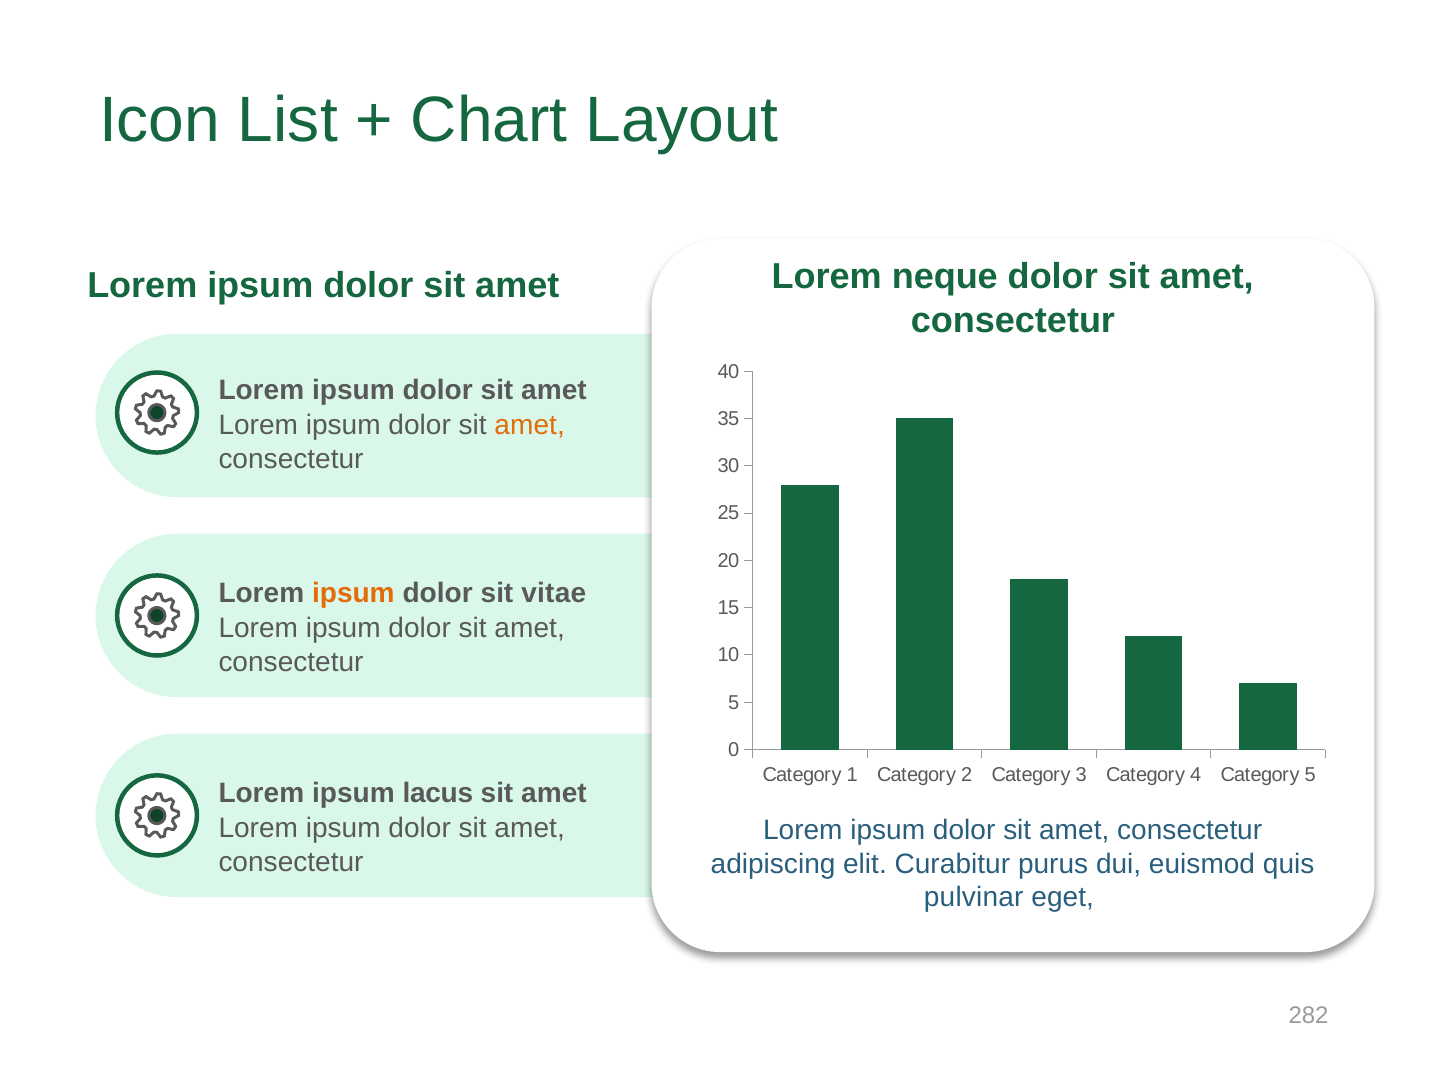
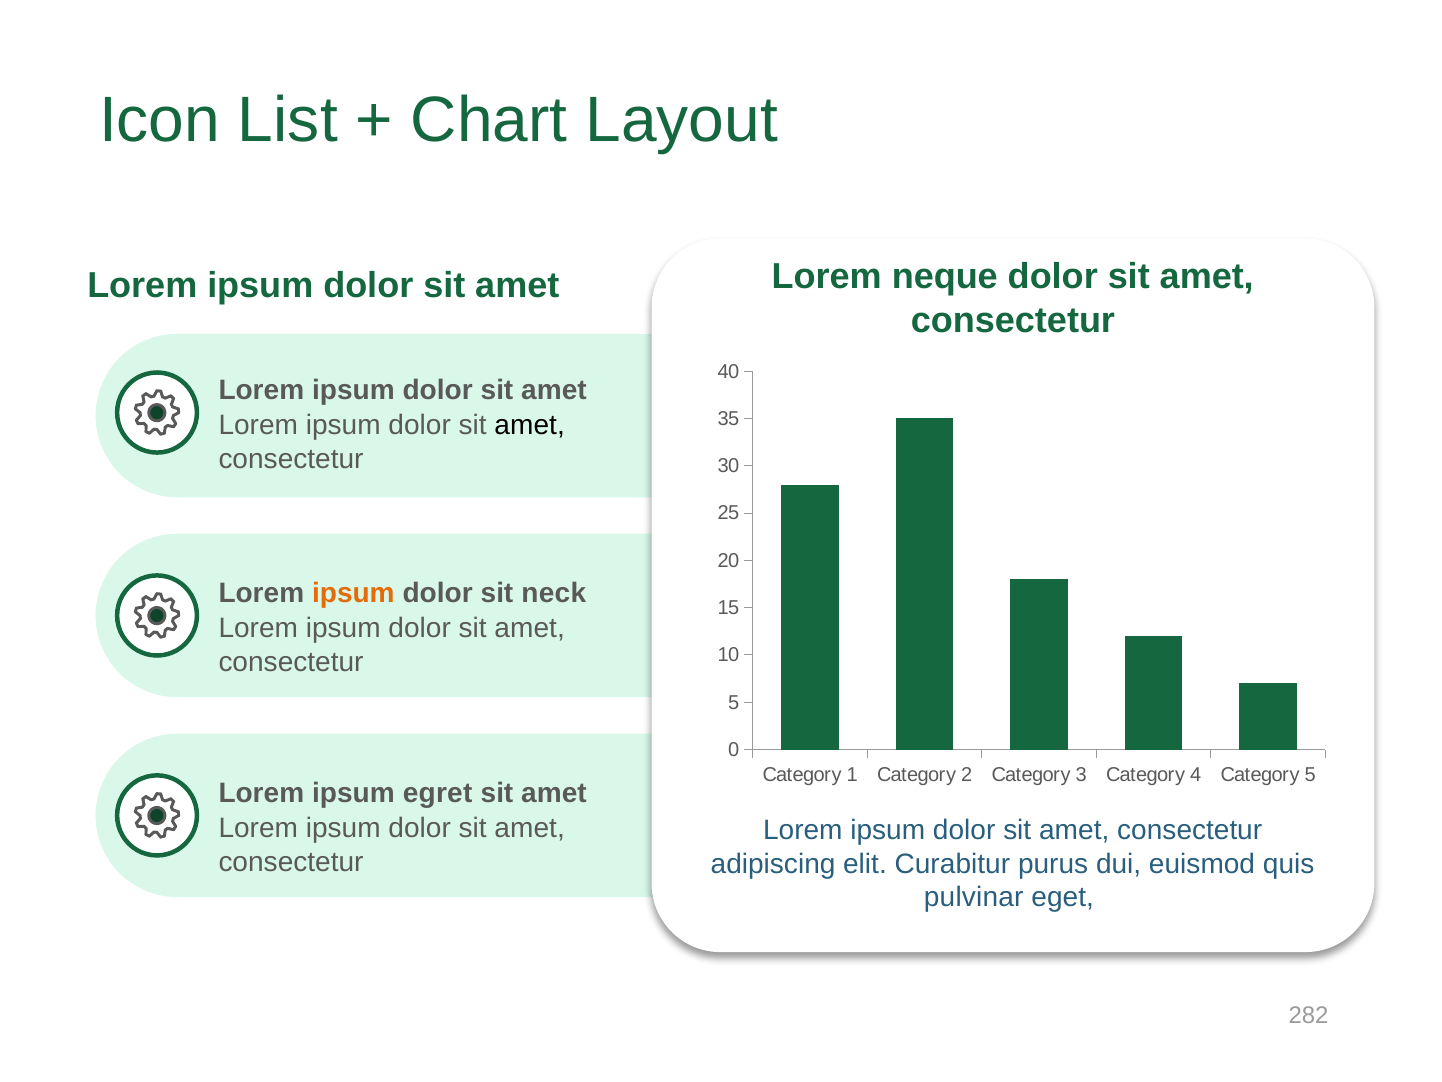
amet at (530, 425) colour: orange -> black
vitae: vitae -> neck
lacus: lacus -> egret
